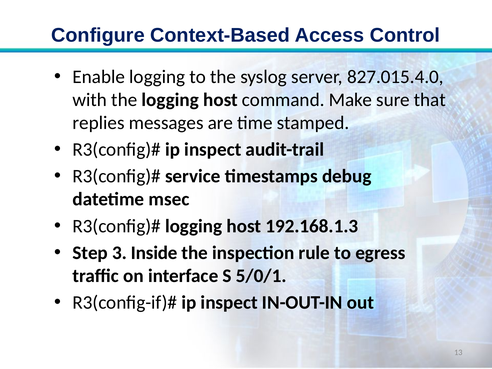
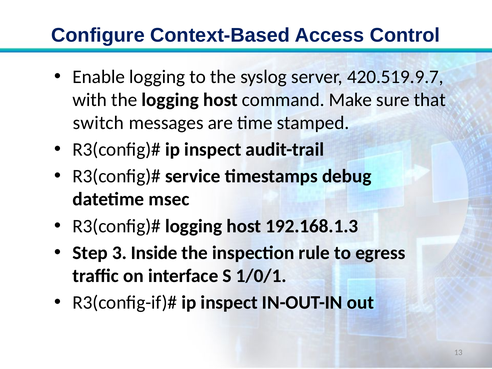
827.015.4.0: 827.015.4.0 -> 420.519.9.7
replies: replies -> switch
5/0/1: 5/0/1 -> 1/0/1
